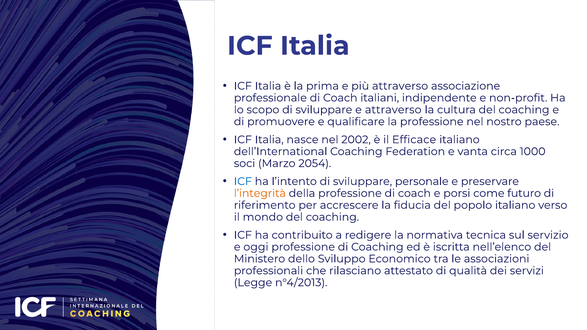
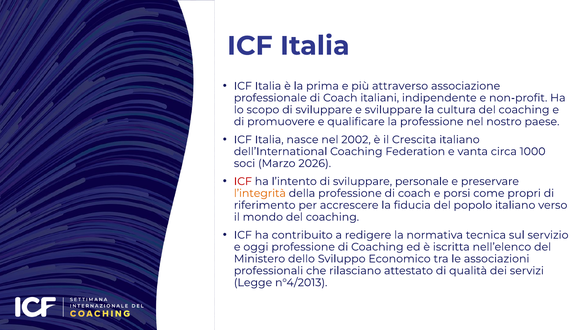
e attraverso: attraverso -> sviluppare
Efficace: Efficace -> Crescita
2054: 2054 -> 2026
ICF at (243, 181) colour: blue -> red
futuro: futuro -> propri
